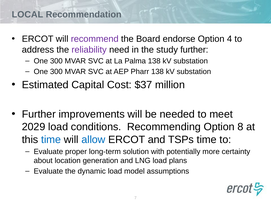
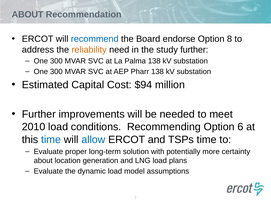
LOCAL at (27, 15): LOCAL -> ABOUT
recommend colour: purple -> blue
4: 4 -> 8
reliability colour: purple -> orange
$37: $37 -> $94
2029: 2029 -> 2010
8: 8 -> 6
